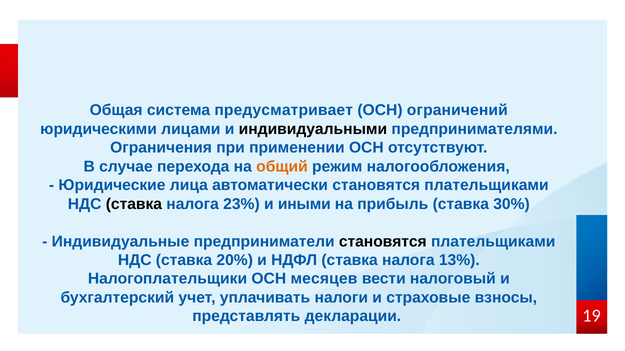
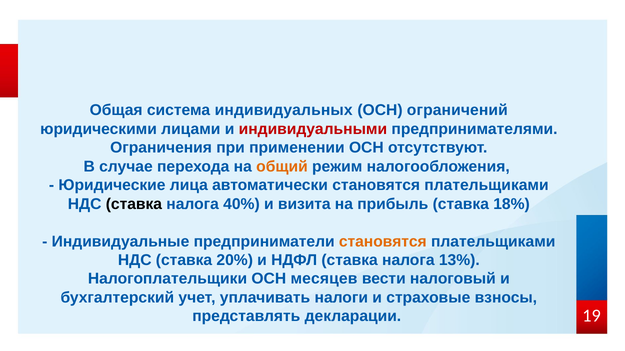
предусматривает: предусматривает -> индивидуальных
индивидуальными colour: black -> red
23%: 23% -> 40%
иными: иными -> визита
30%: 30% -> 18%
становятся at (383, 242) colour: black -> orange
